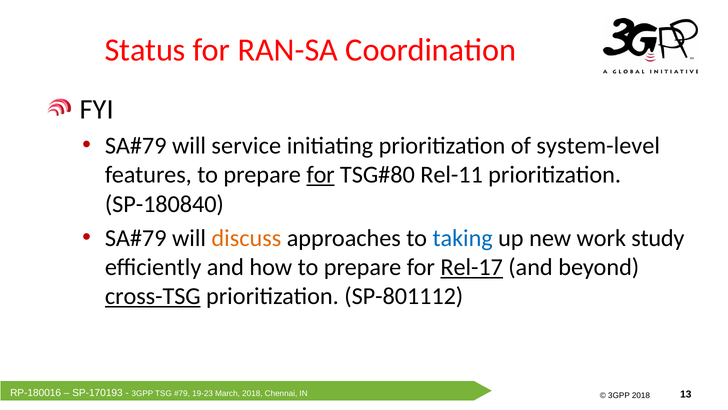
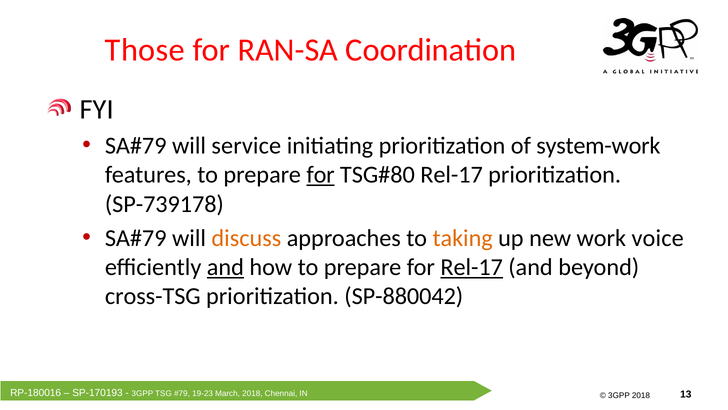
Status: Status -> Those
system-level: system-level -> system-work
Rel-11 at (452, 175): Rel-11 -> Rel-17
SP-180840: SP-180840 -> SP-739178
taking colour: blue -> orange
study: study -> voice
and at (225, 267) underline: none -> present
cross-TSG underline: present -> none
SP-801112: SP-801112 -> SP-880042
